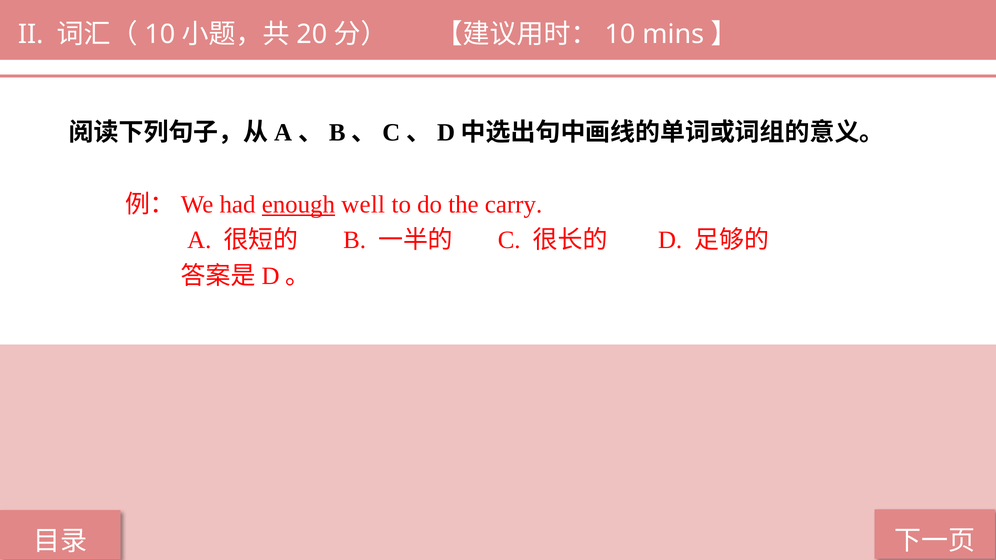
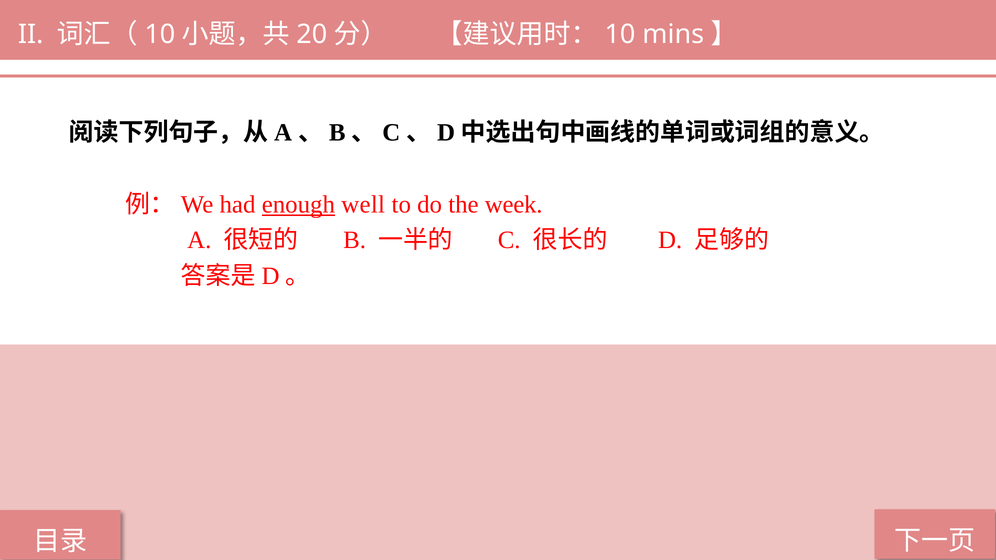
carry: carry -> week
